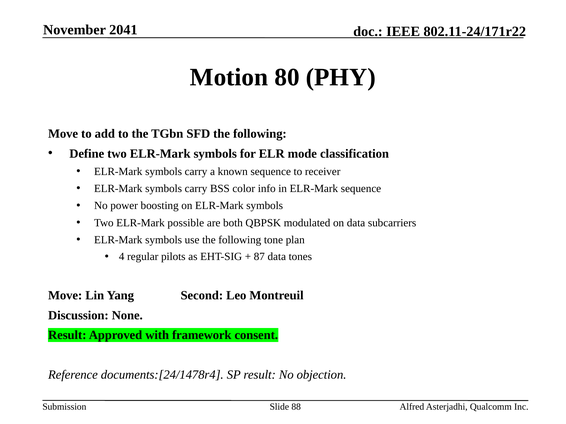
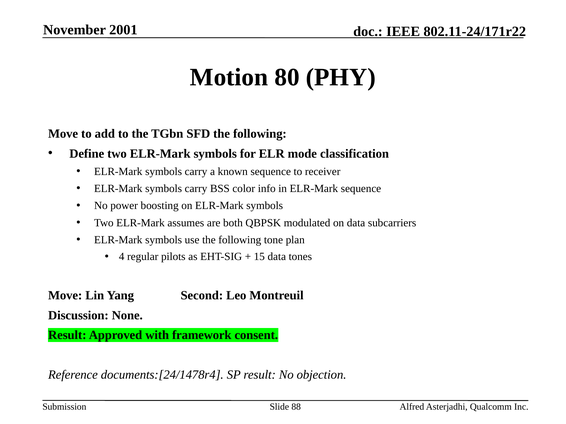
2041: 2041 -> 2001
possible: possible -> assumes
87: 87 -> 15
